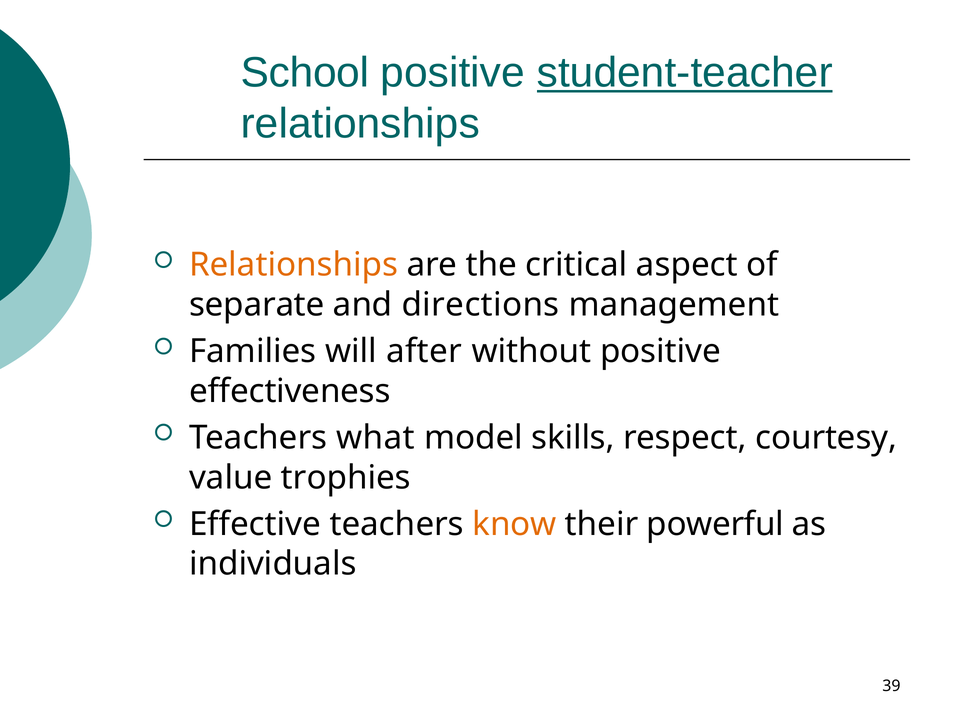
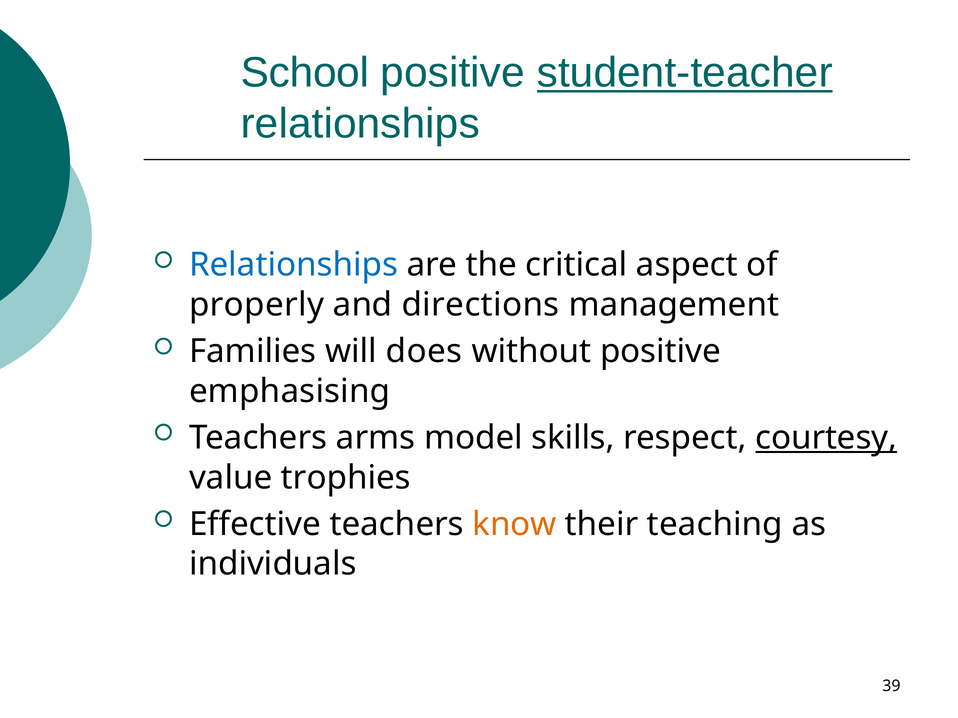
Relationships at (294, 265) colour: orange -> blue
separate: separate -> properly
after: after -> does
effectiveness: effectiveness -> emphasising
what: what -> arms
courtesy underline: none -> present
powerful: powerful -> teaching
